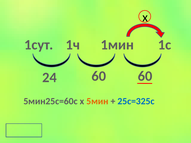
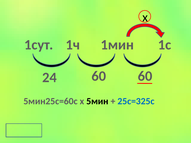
5мин colour: orange -> black
